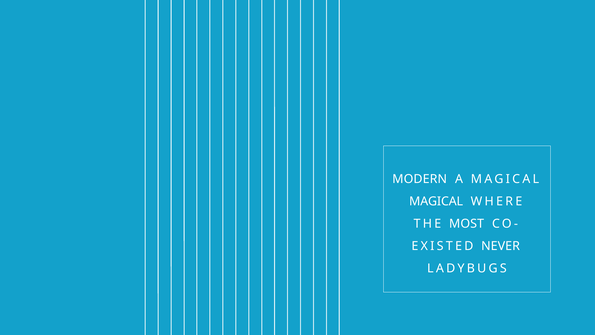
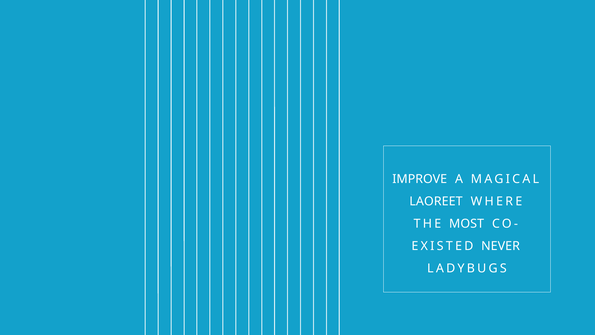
MODERN: MODERN -> IMPROVE
MAGICAL at (436, 201): MAGICAL -> LAOREET
